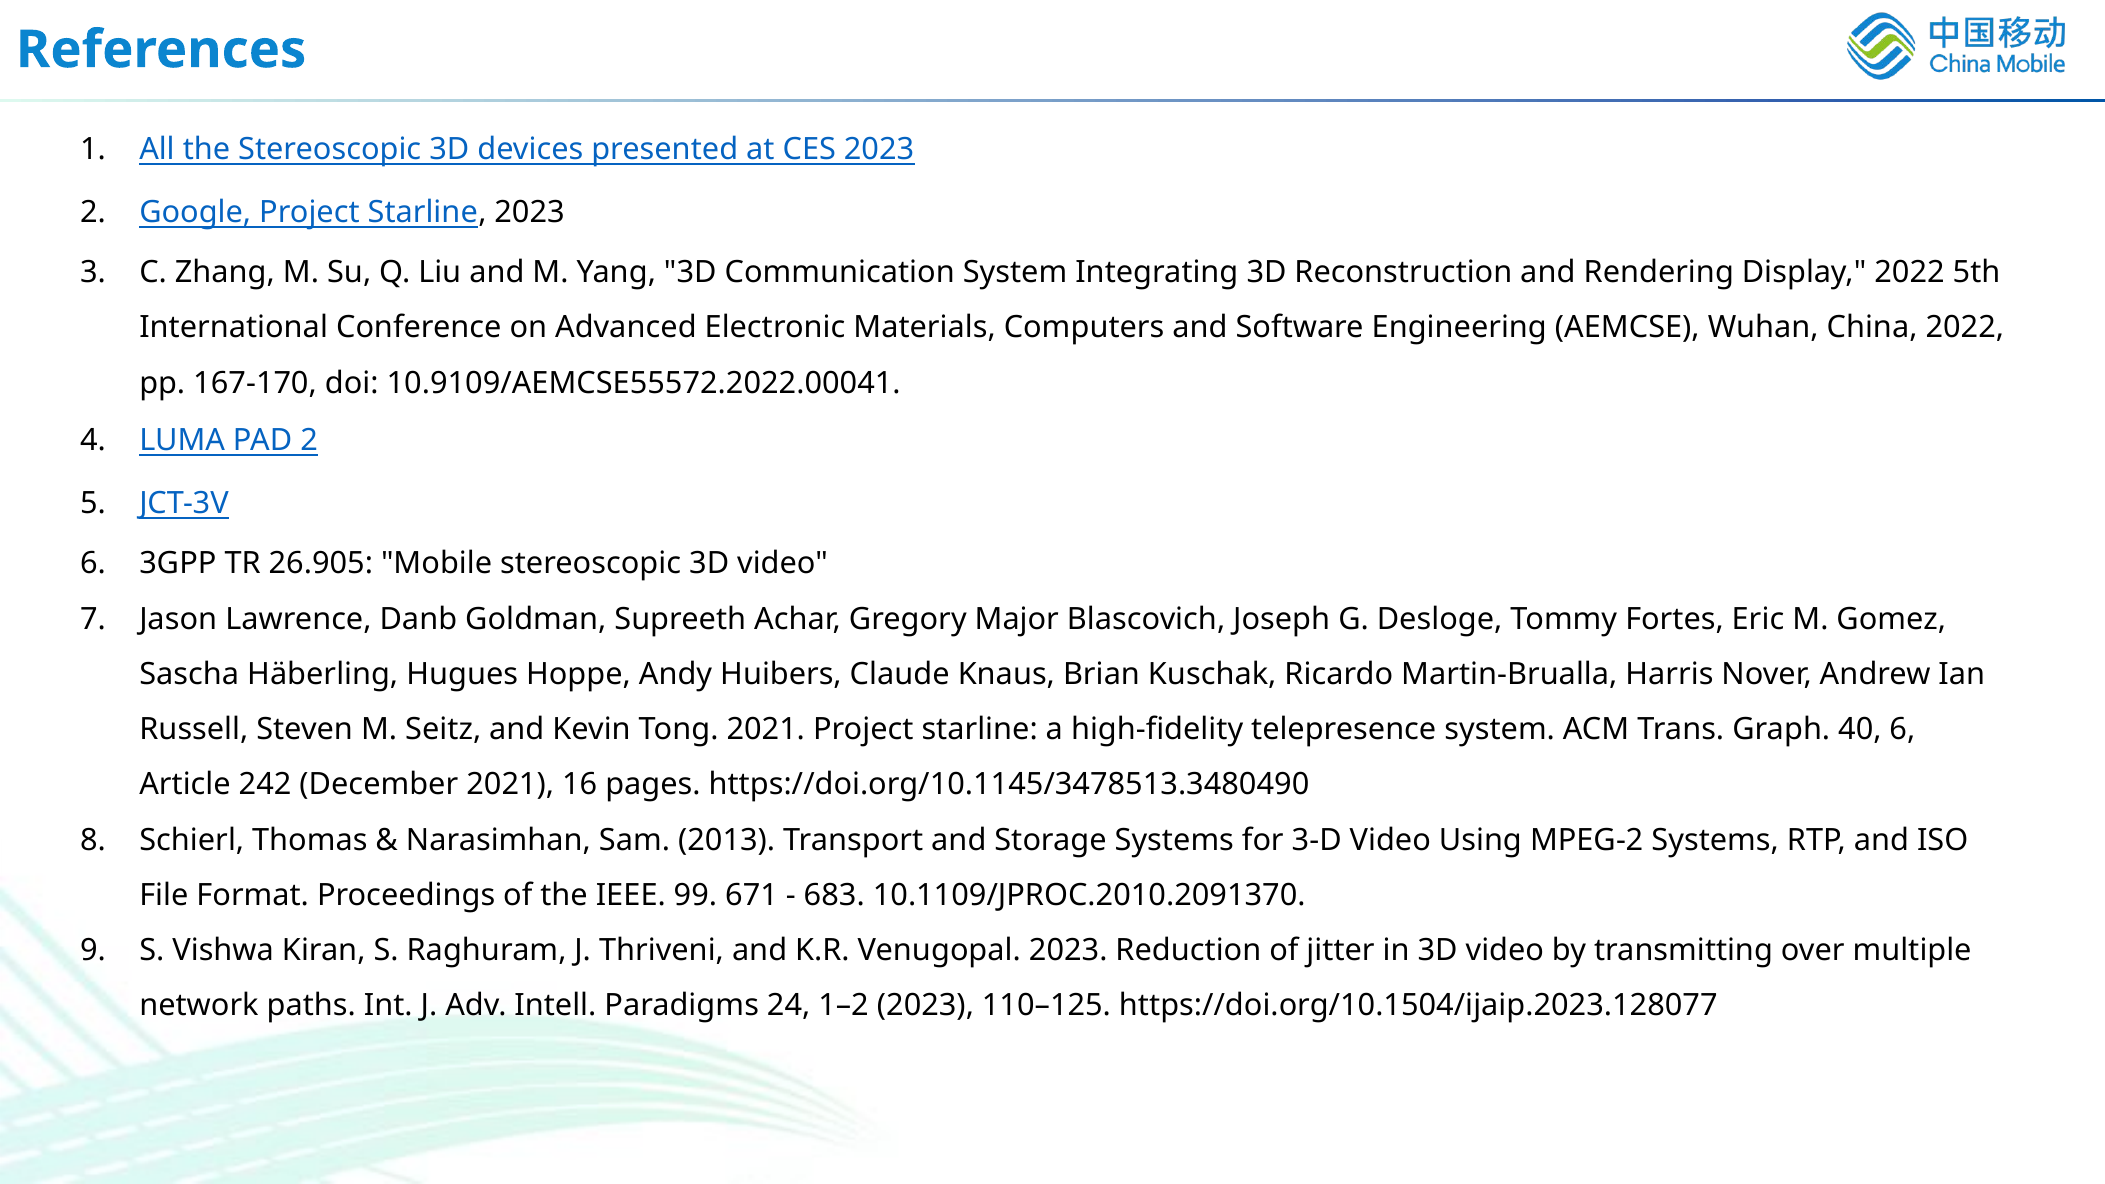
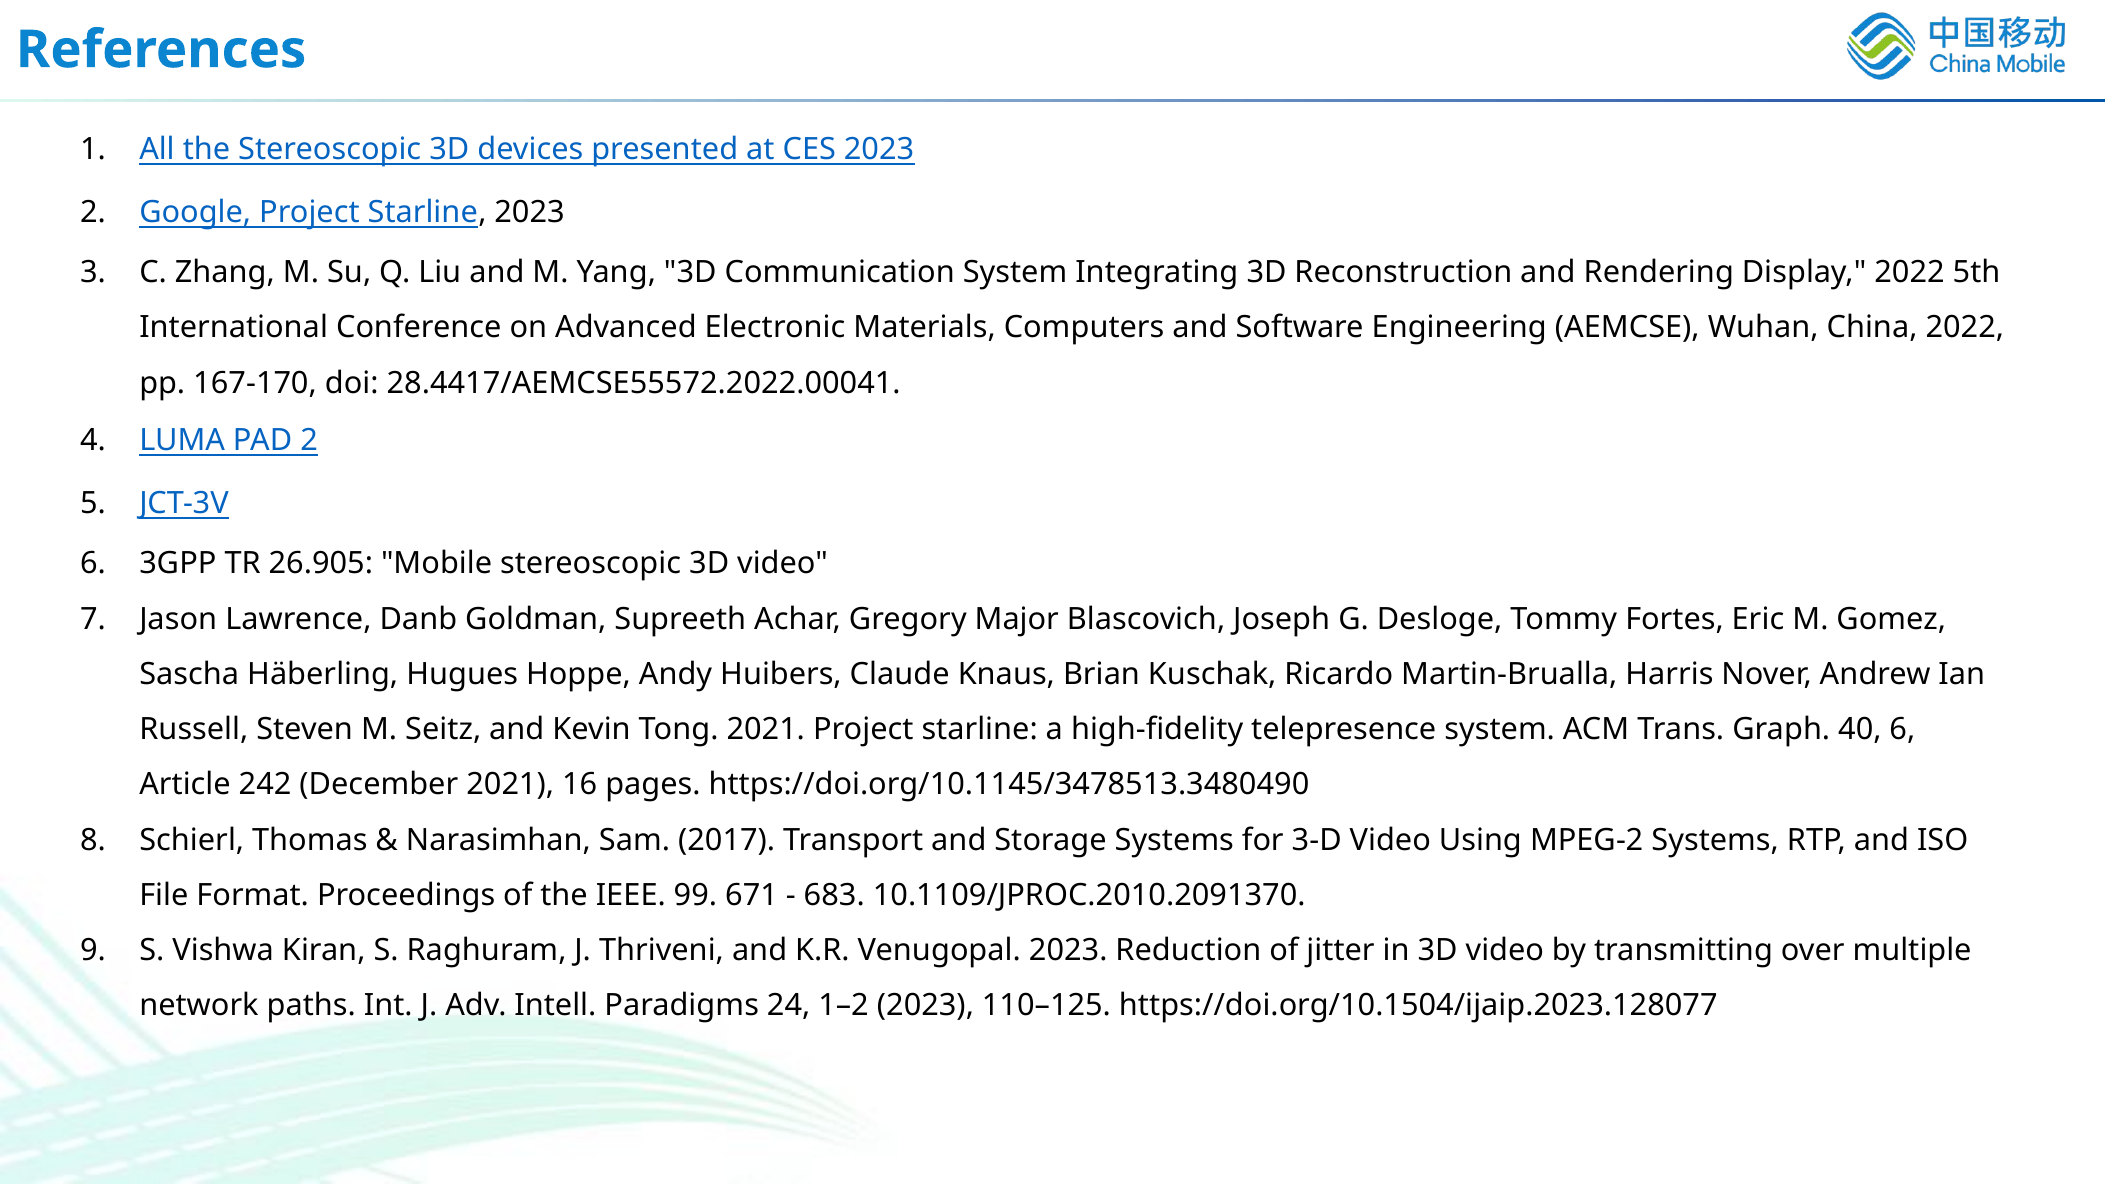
10.9109/AEMCSE55572.2022.00041: 10.9109/AEMCSE55572.2022.00041 -> 28.4417/AEMCSE55572.2022.00041
2013: 2013 -> 2017
